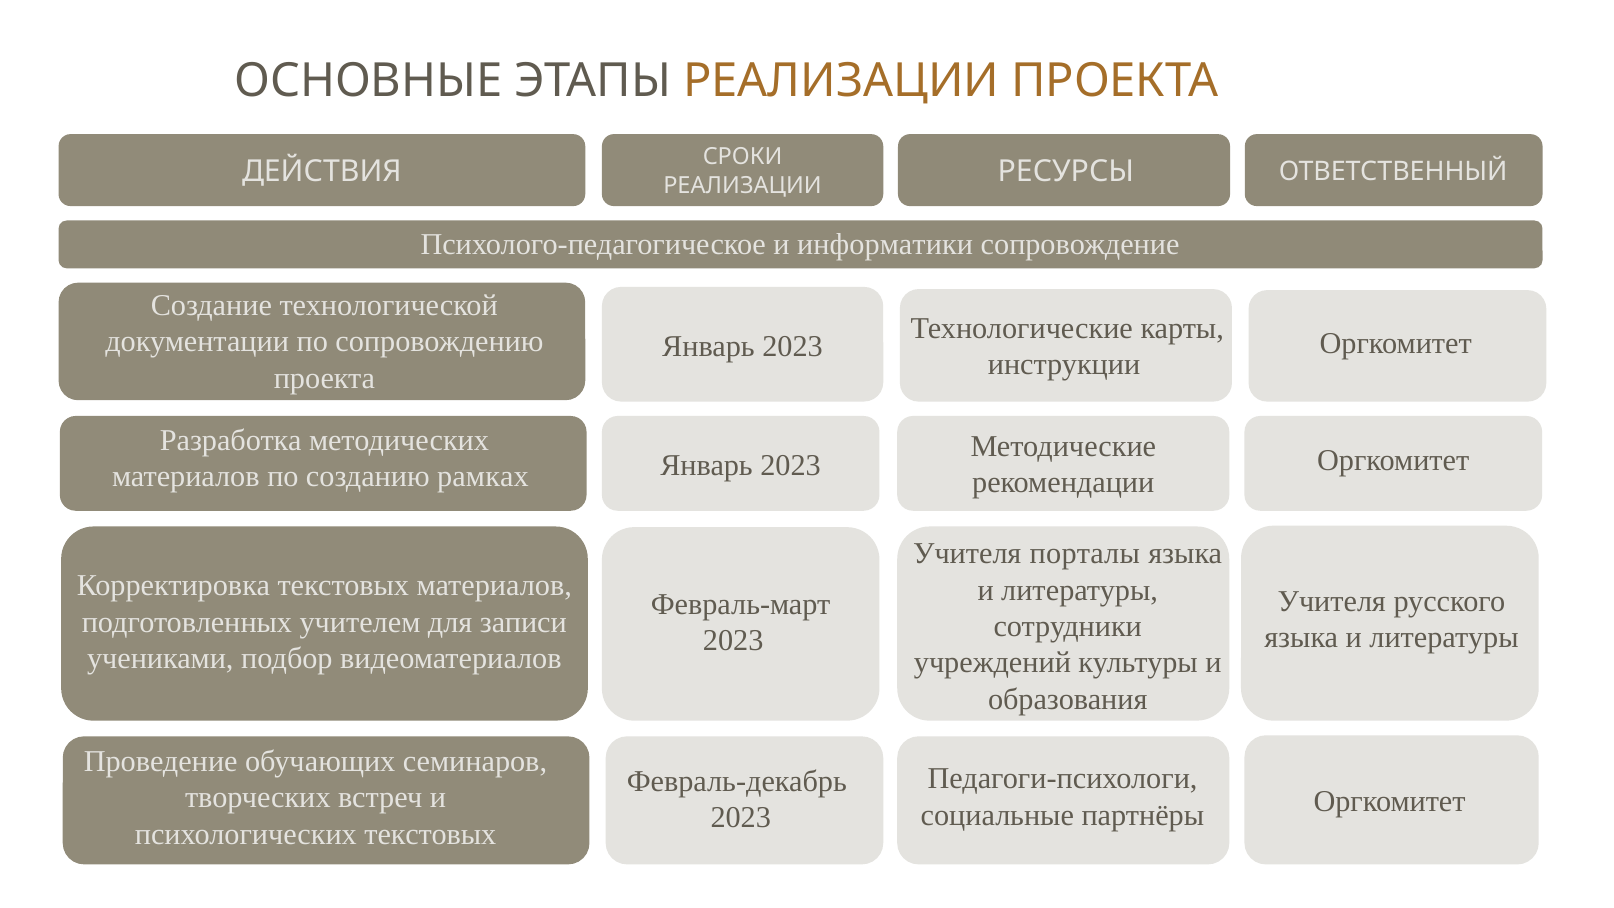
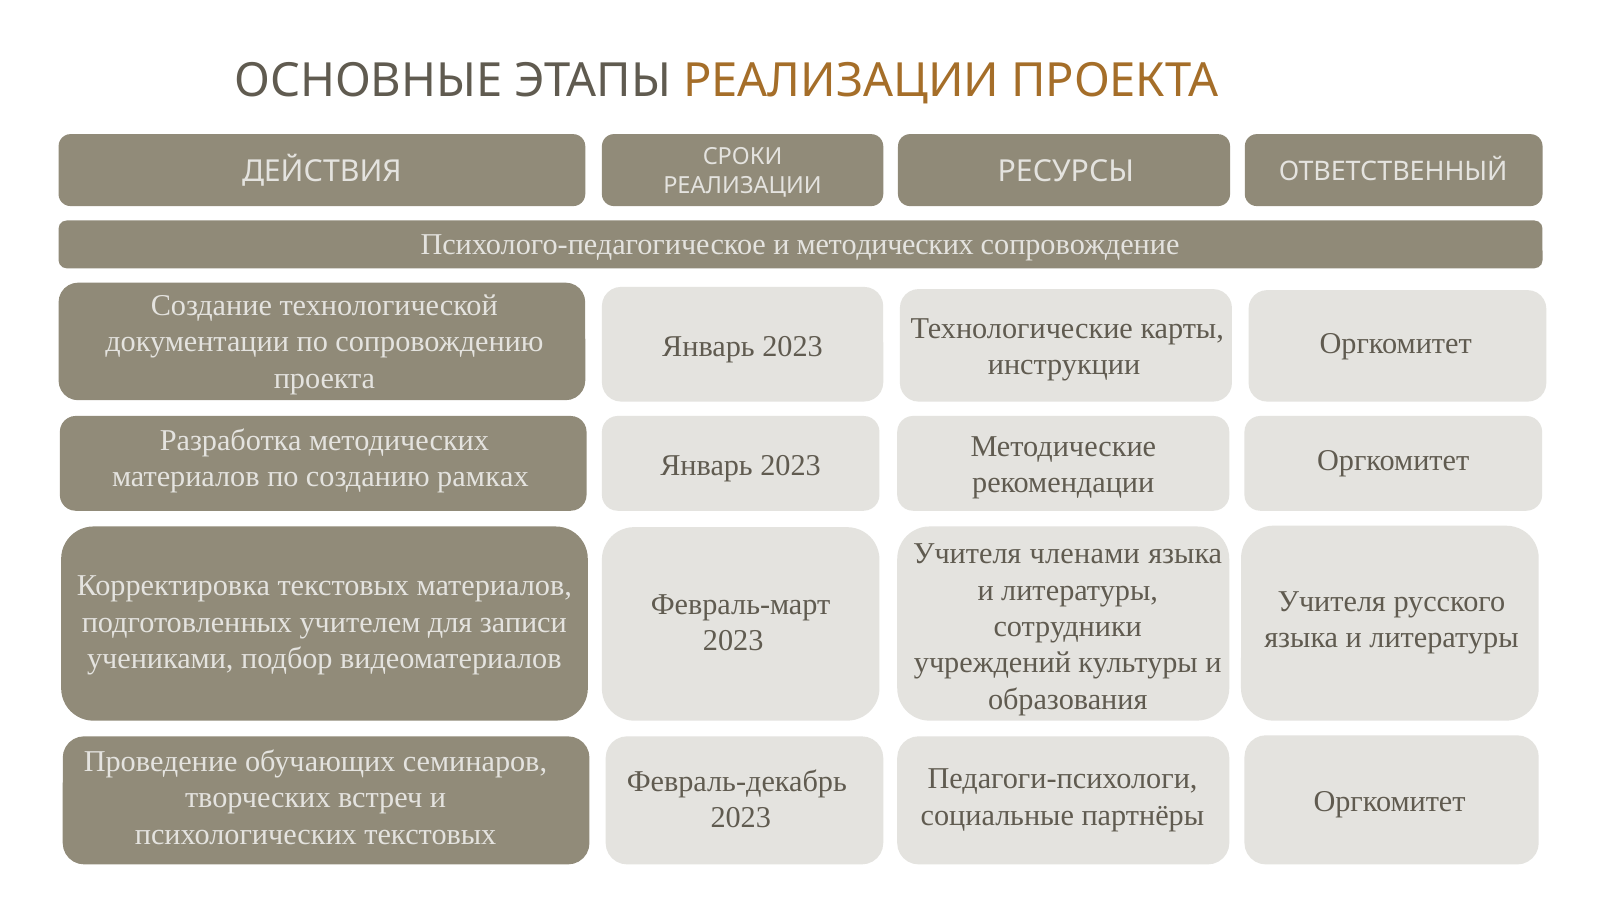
и информатики: информатики -> методических
порталы: порталы -> членами
